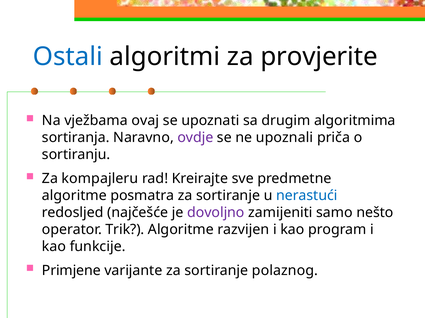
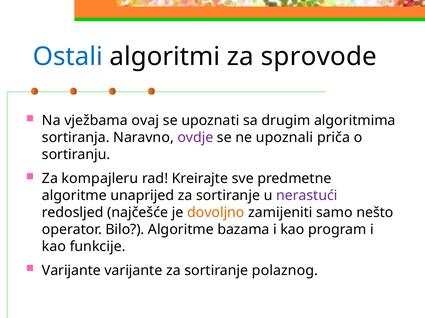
provjerite: provjerite -> sprovode
posmatra: posmatra -> unaprijed
nerastući colour: blue -> purple
dovoljno colour: purple -> orange
Trik: Trik -> Bilo
razvijen: razvijen -> bazama
Primjene at (71, 271): Primjene -> Varijante
